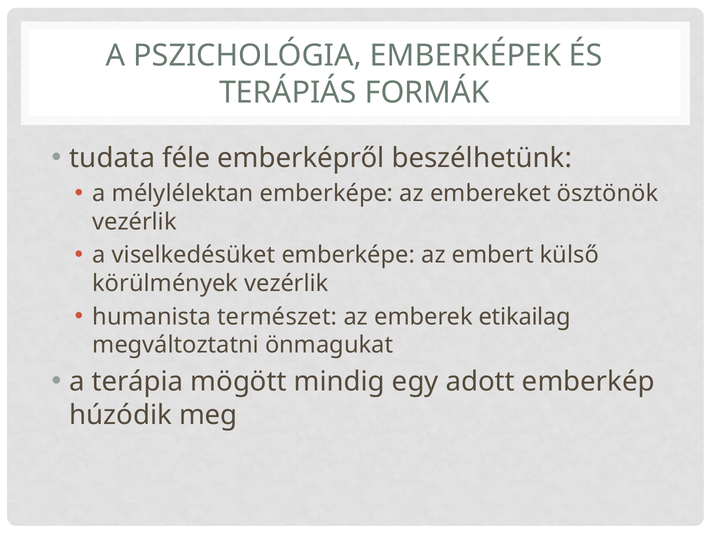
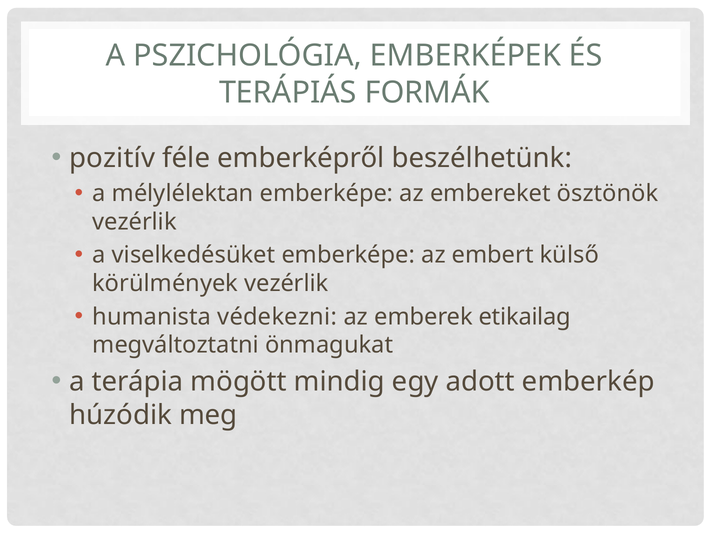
tudata: tudata -> pozitív
természet: természet -> védekezni
